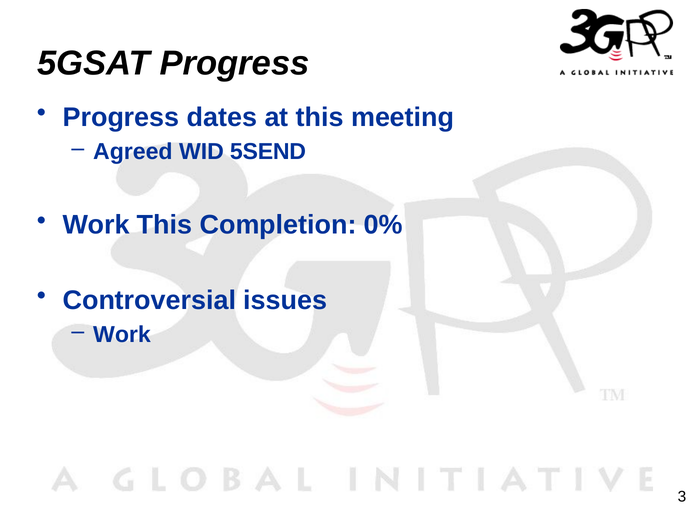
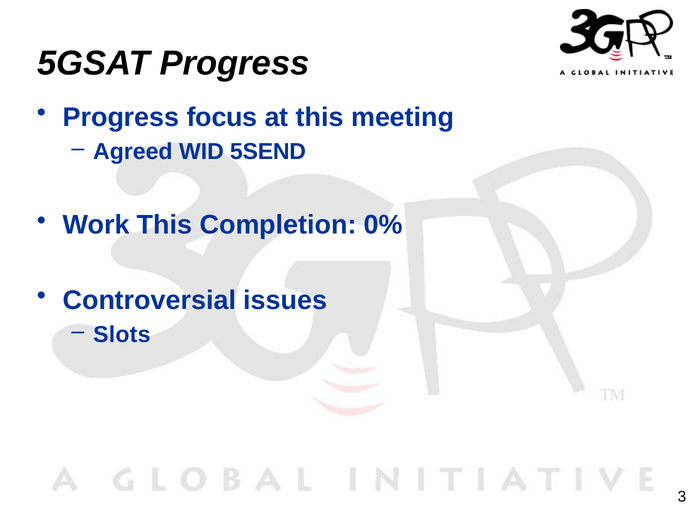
dates: dates -> focus
Work at (122, 335): Work -> Slots
